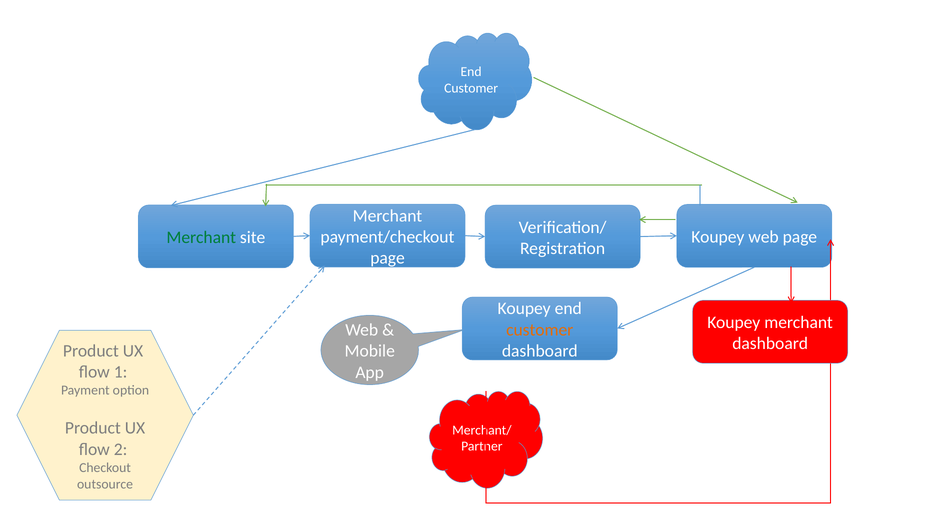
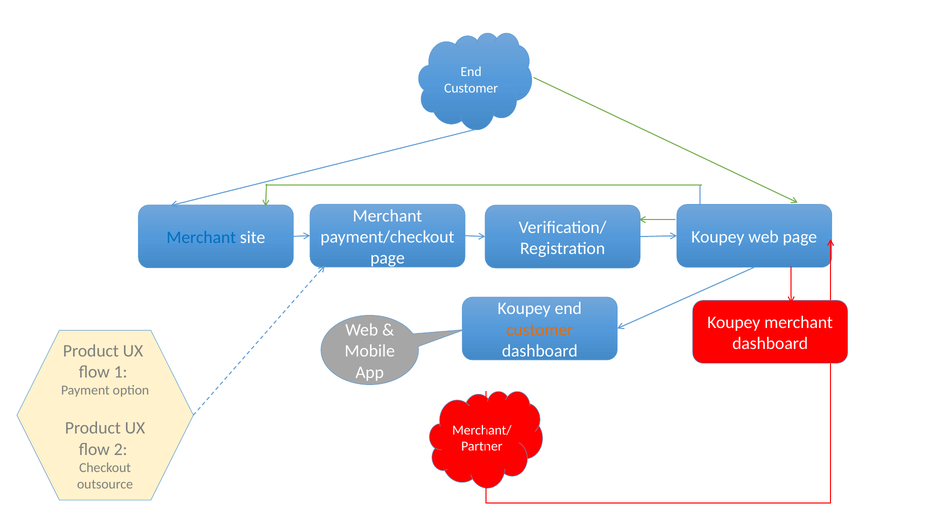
Merchant at (201, 238) colour: green -> blue
